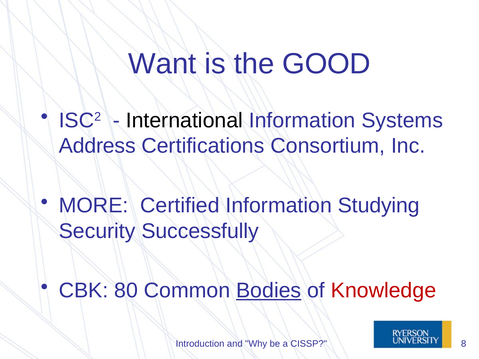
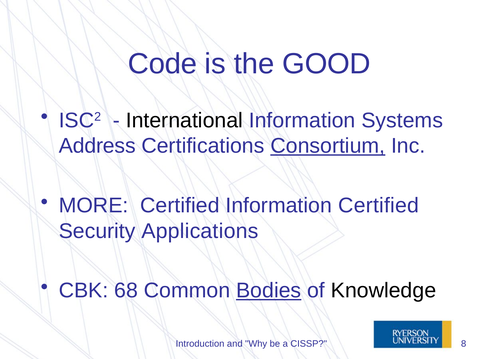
Want: Want -> Code
Consortium underline: none -> present
Information Studying: Studying -> Certified
Successfully: Successfully -> Applications
80: 80 -> 68
Knowledge colour: red -> black
